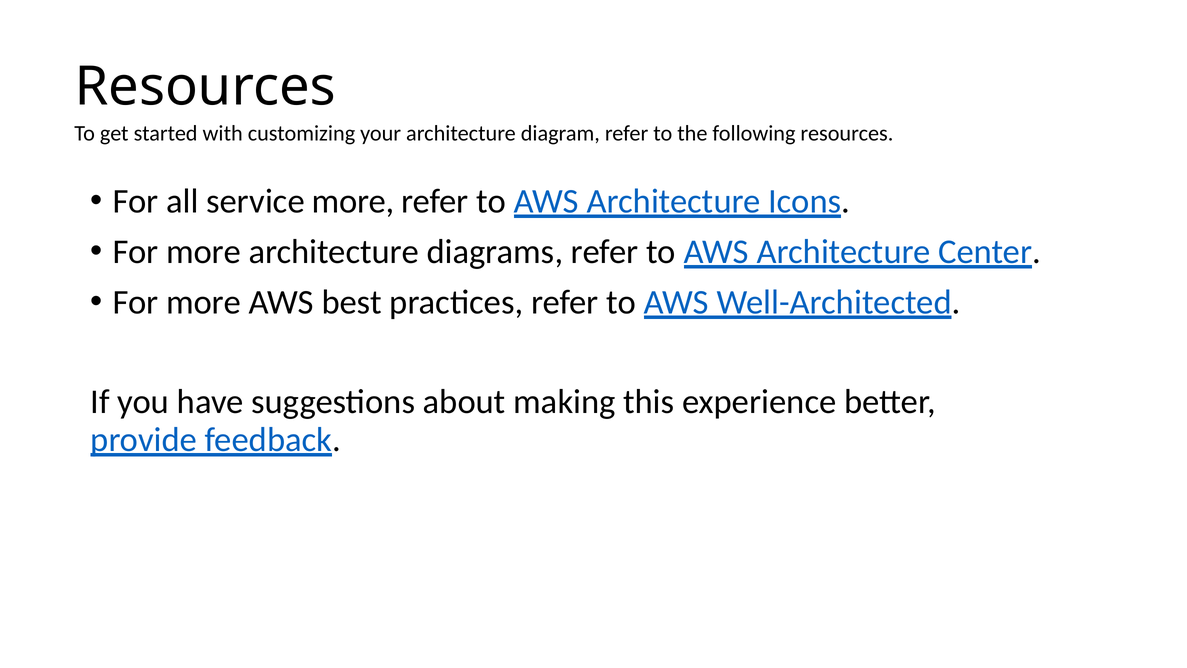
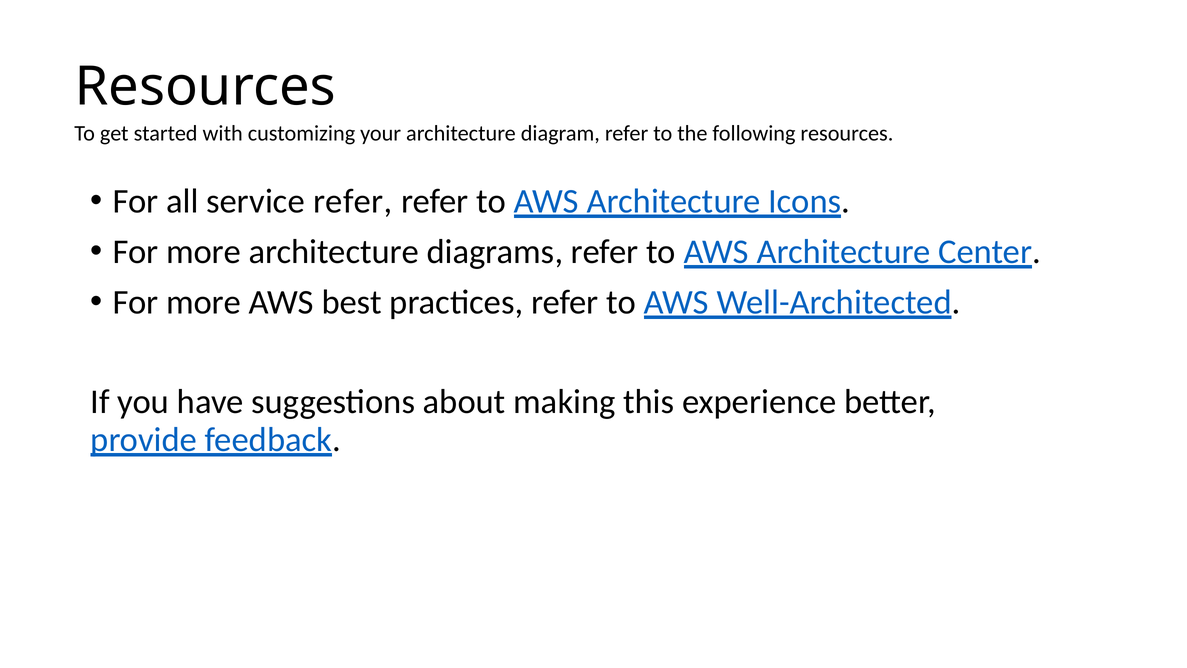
service more: more -> refer
